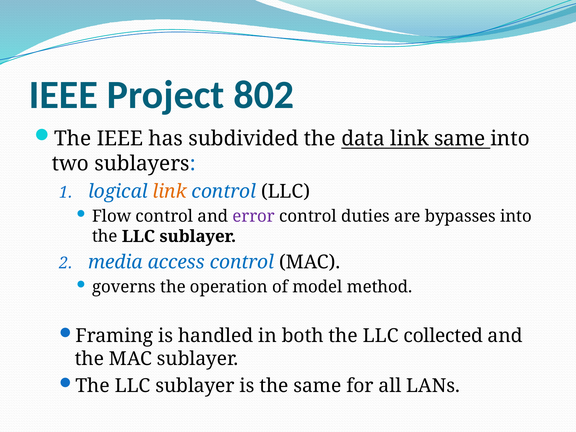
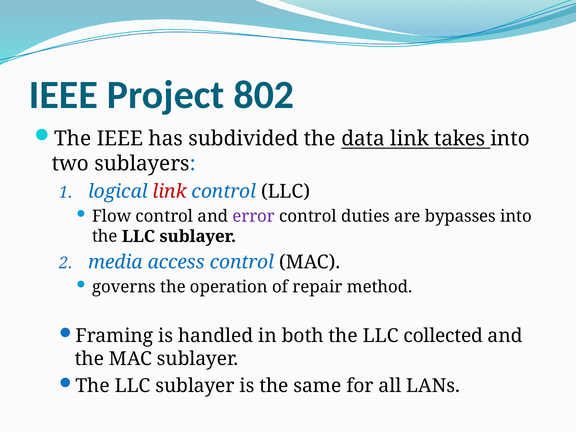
link same: same -> takes
link at (170, 191) colour: orange -> red
model: model -> repair
